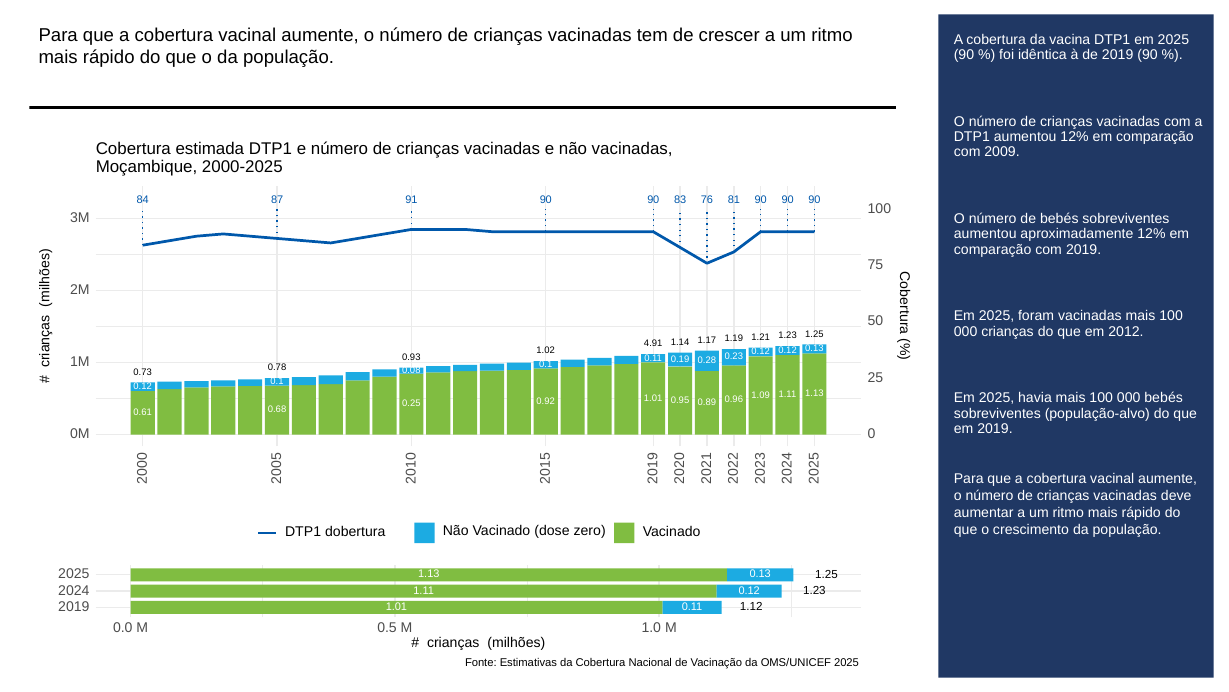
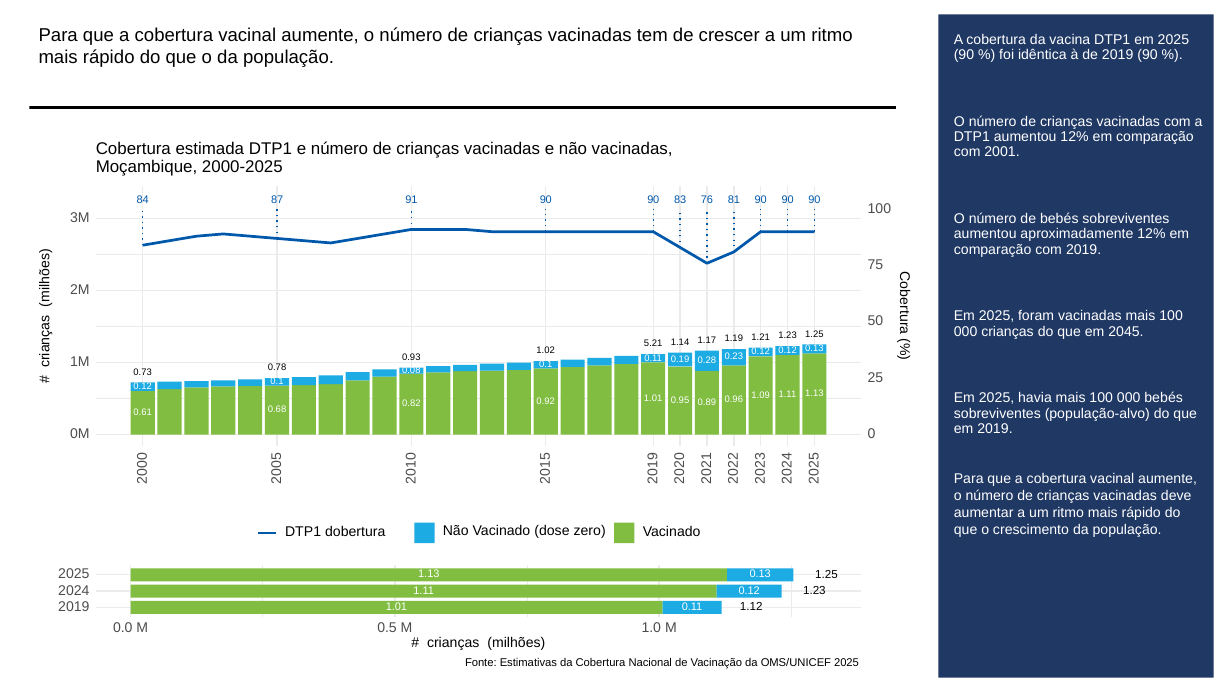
2009: 2009 -> 2001
2012: 2012 -> 2045
4.91: 4.91 -> 5.21
0.25: 0.25 -> 0.82
